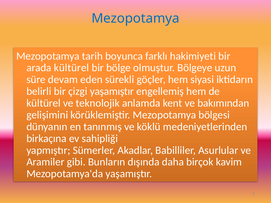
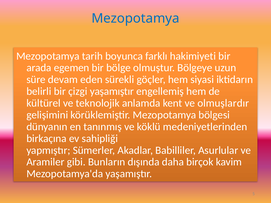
arada kültürel: kültürel -> egemen
bakımından: bakımından -> olmuşlardır
